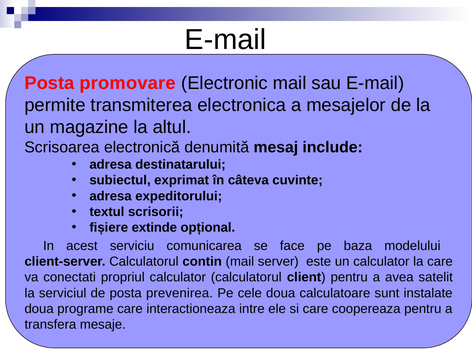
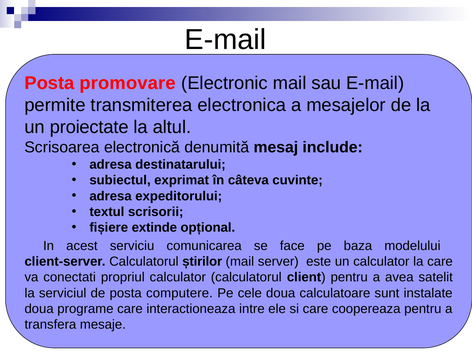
magazine: magazine -> proiectate
contin: contin -> știrilor
prevenirea: prevenirea -> computere
